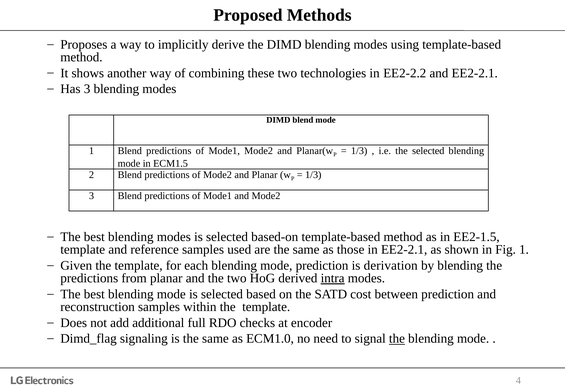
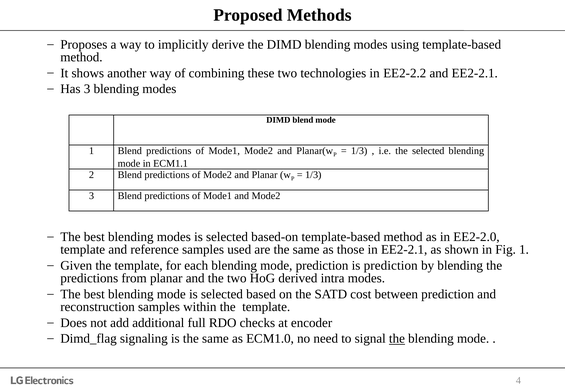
ECM1.5: ECM1.5 -> ECM1.1
EE2-1.5: EE2-1.5 -> EE2-2.0
is derivation: derivation -> prediction
intra underline: present -> none
